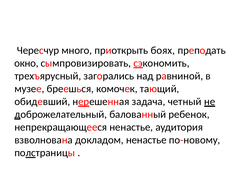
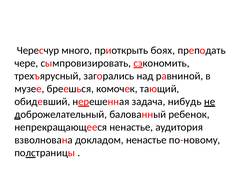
окно: окно -> чере
четный: четный -> нибудь
